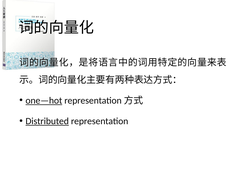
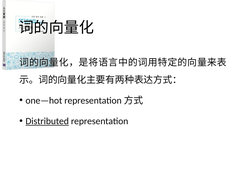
one—hot underline: present -> none
